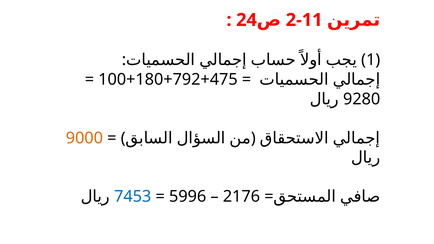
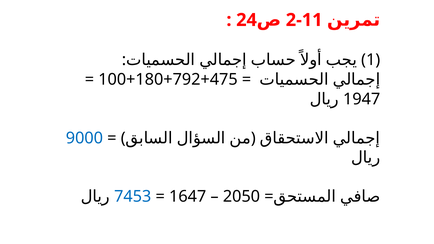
9280: 9280 -> 1947
9000 colour: orange -> blue
5996: 5996 -> 1647
2176: 2176 -> 2050
